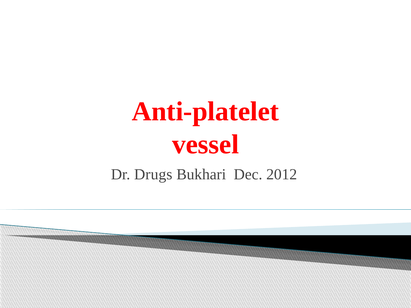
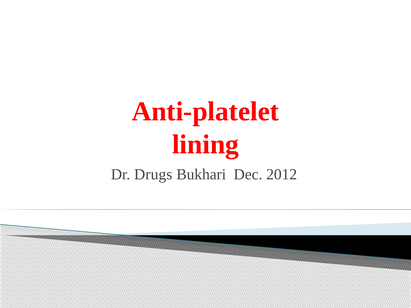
vessel: vessel -> lining
